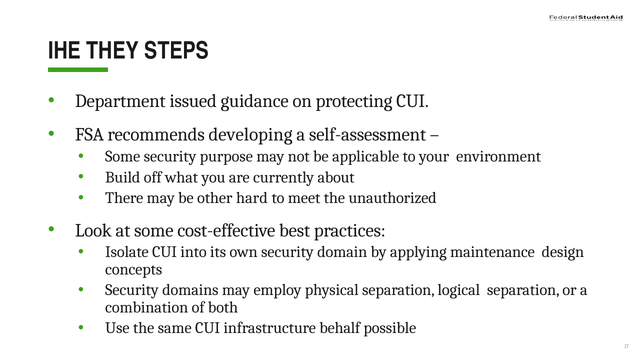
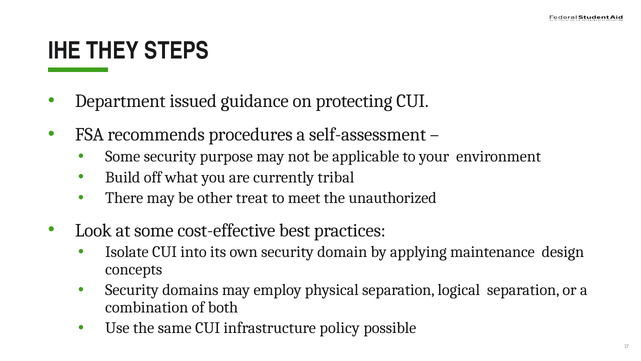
developing: developing -> procedures
about: about -> tribal
hard: hard -> treat
behalf: behalf -> policy
